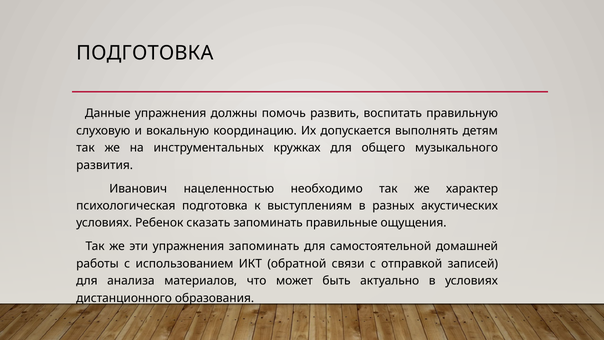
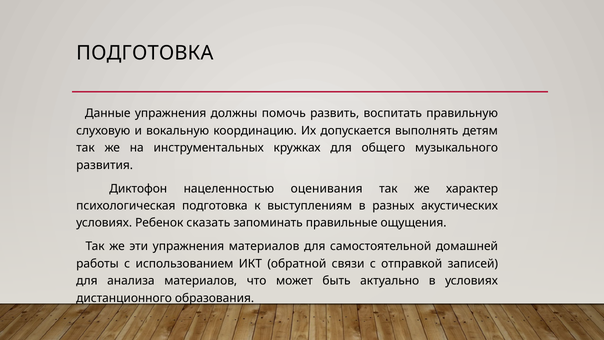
Иванович: Иванович -> Диктофон
необходимо: необходимо -> оценивания
упражнения запоминать: запоминать -> материалов
